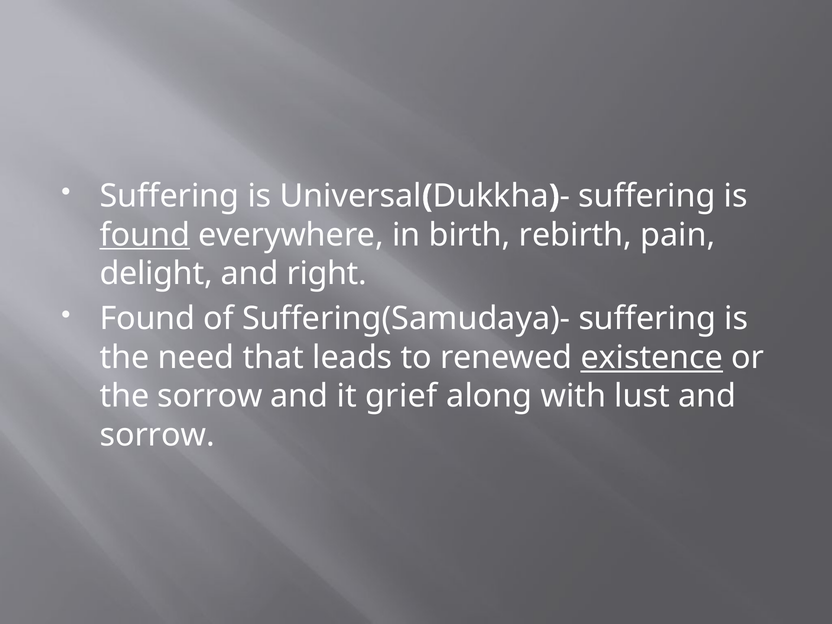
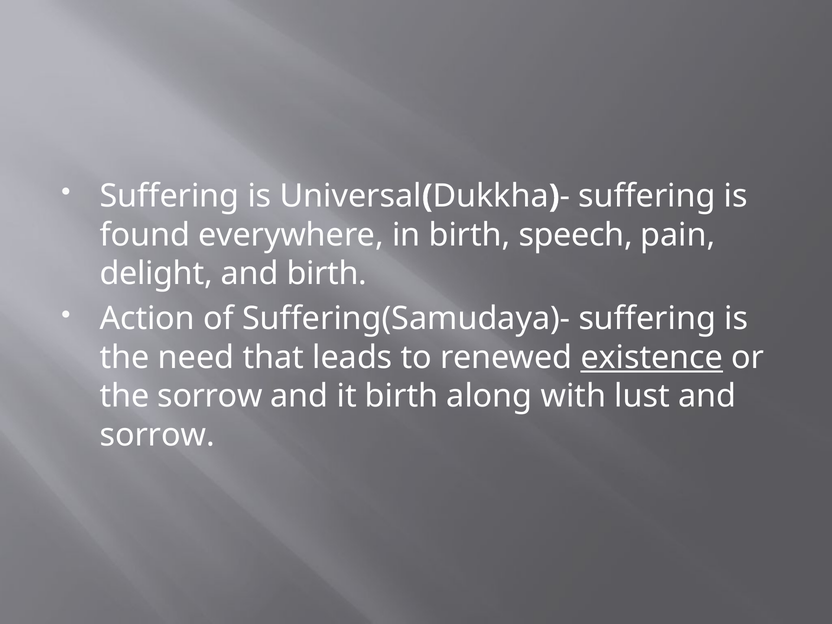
found at (145, 235) underline: present -> none
rebirth: rebirth -> speech
and right: right -> birth
Found at (147, 319): Found -> Action
it grief: grief -> birth
